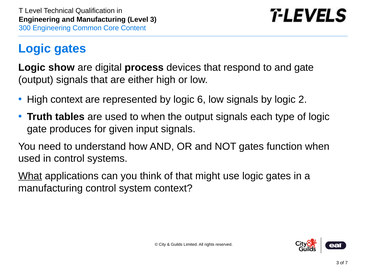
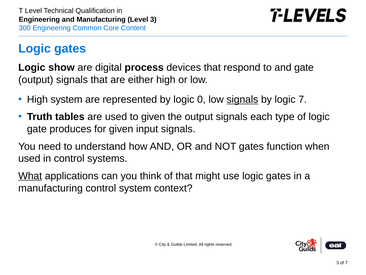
High context: context -> system
6: 6 -> 0
signals at (242, 99) underline: none -> present
logic 2: 2 -> 7
to when: when -> given
